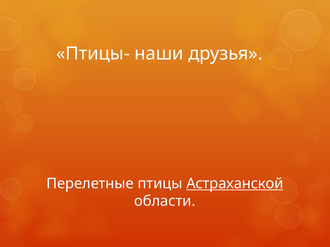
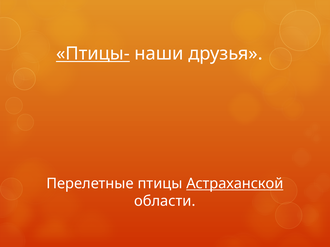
Птицы- underline: none -> present
